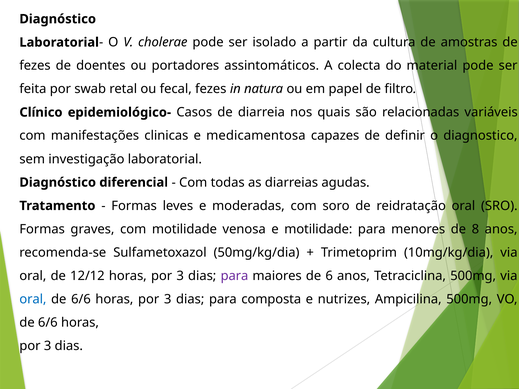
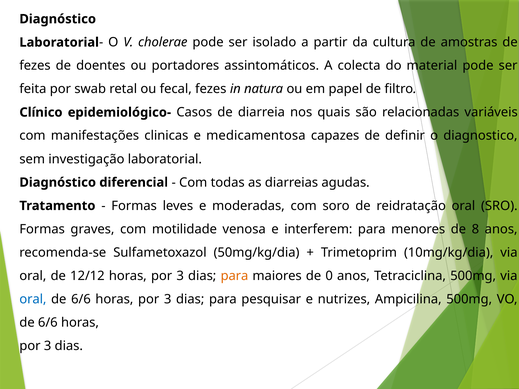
e motilidade: motilidade -> interferem
para at (234, 276) colour: purple -> orange
6: 6 -> 0
composta: composta -> pesquisar
